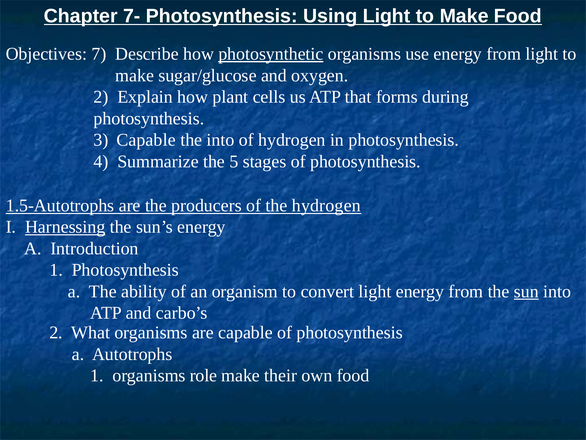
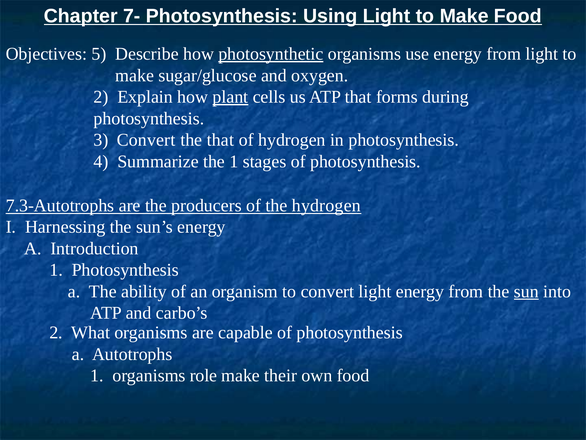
7: 7 -> 5
plant underline: none -> present
3 Capable: Capable -> Convert
the into: into -> that
the 5: 5 -> 1
1.5-Autotrophs: 1.5-Autotrophs -> 7.3-Autotrophs
Harnessing underline: present -> none
